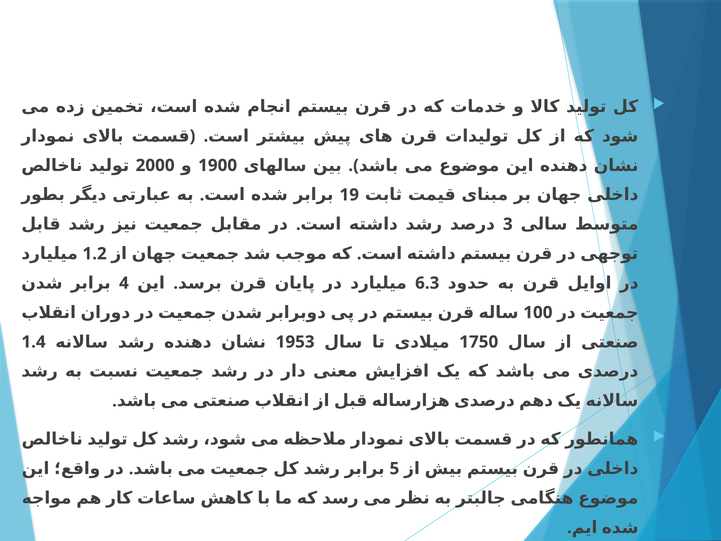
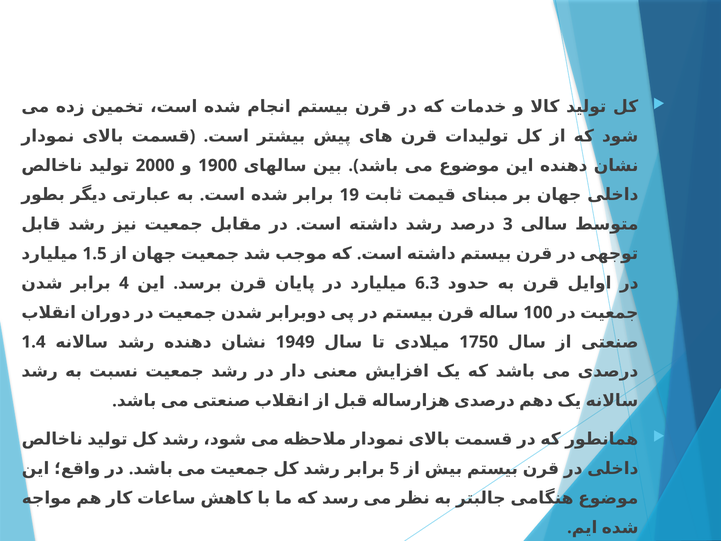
1.2: 1.2 -> 1.5
1953: 1953 -> 1949
